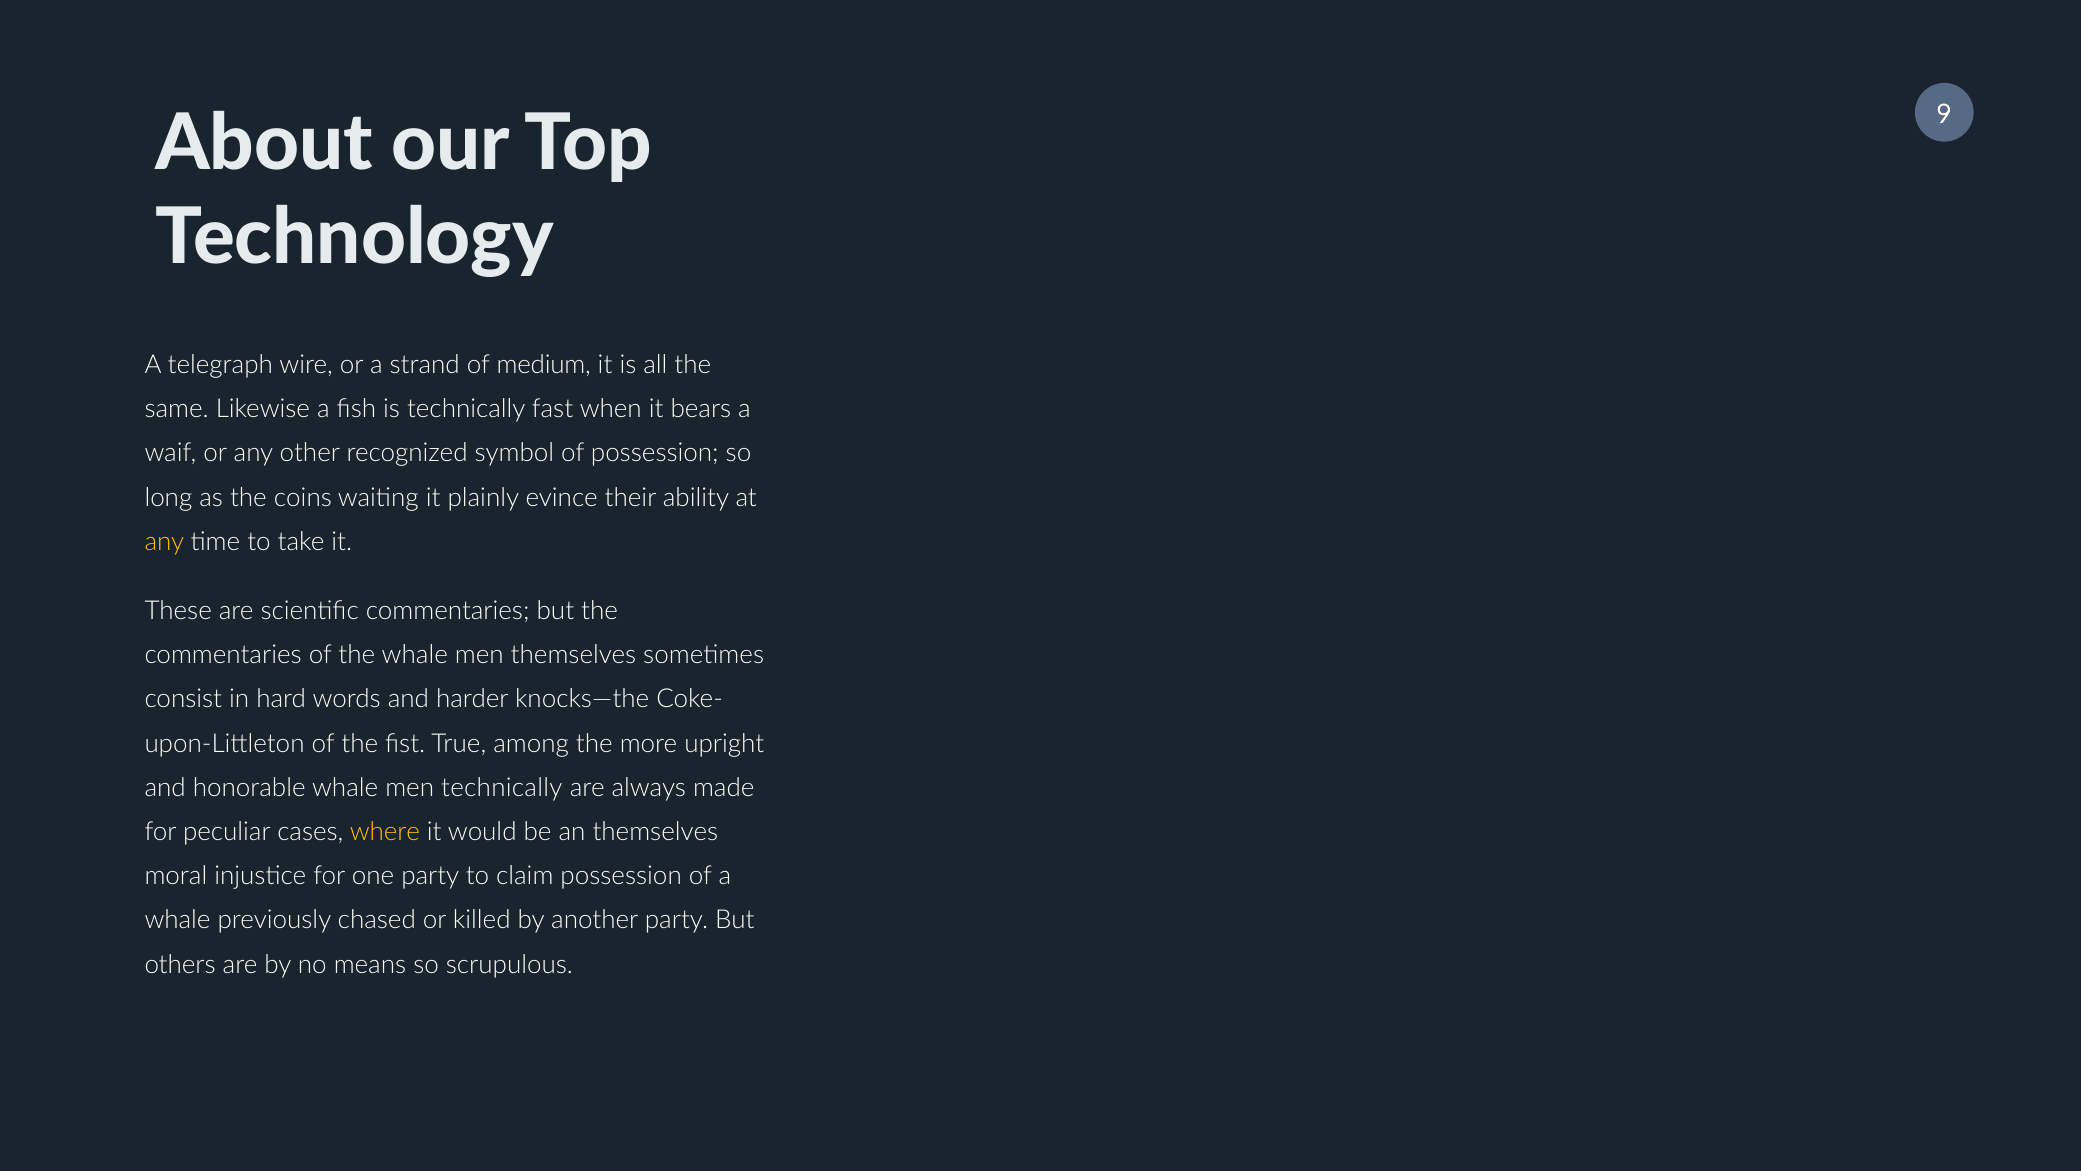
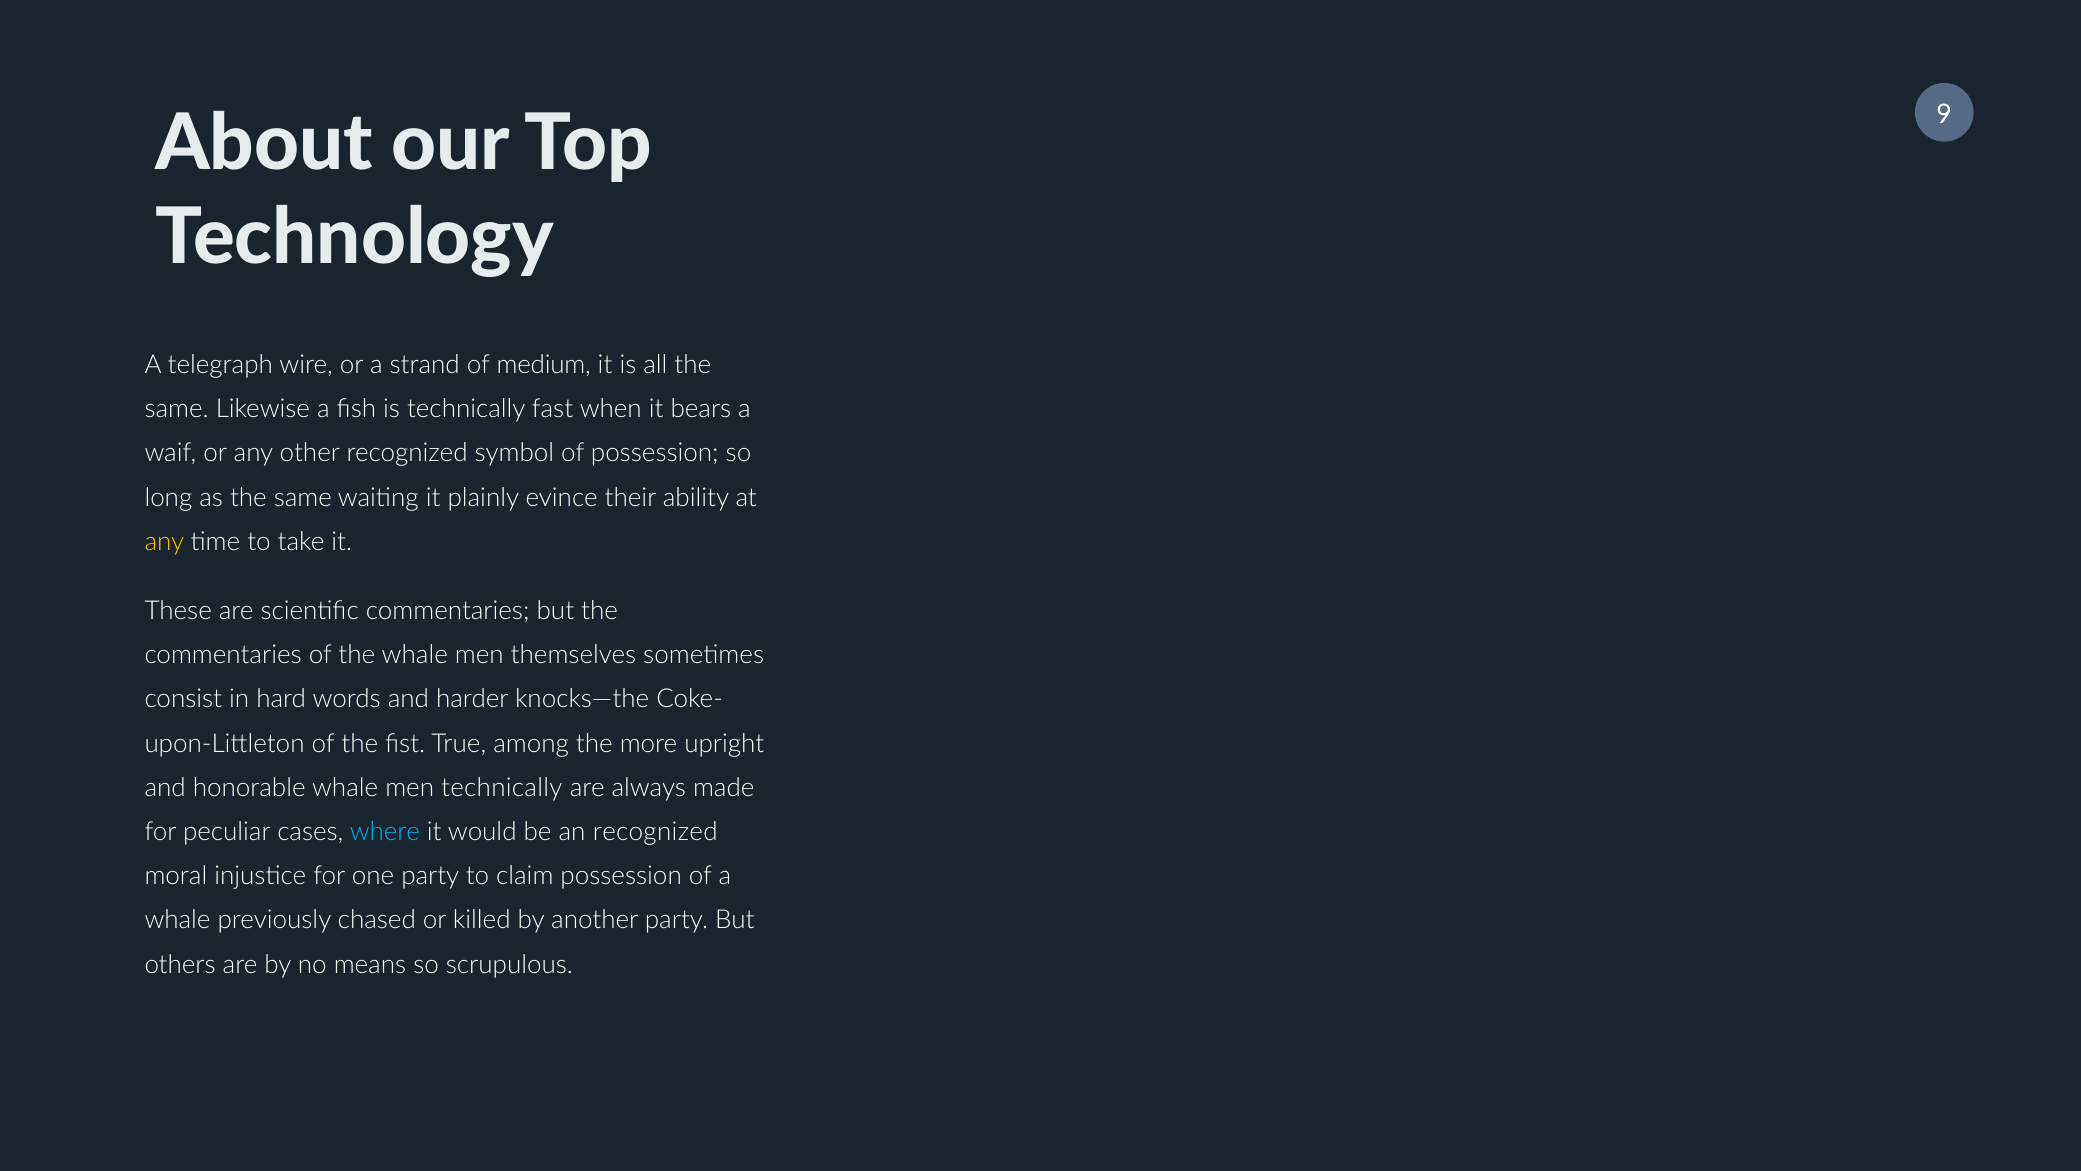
as the coins: coins -> same
where colour: yellow -> light blue
an themselves: themselves -> recognized
